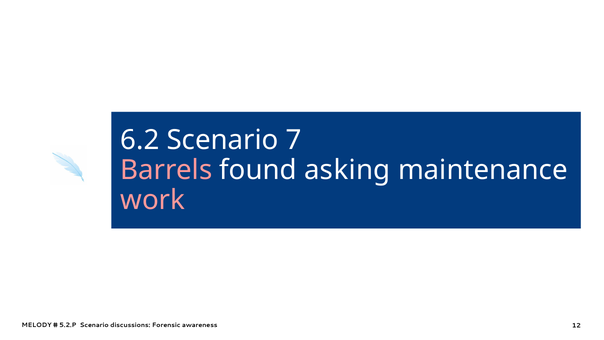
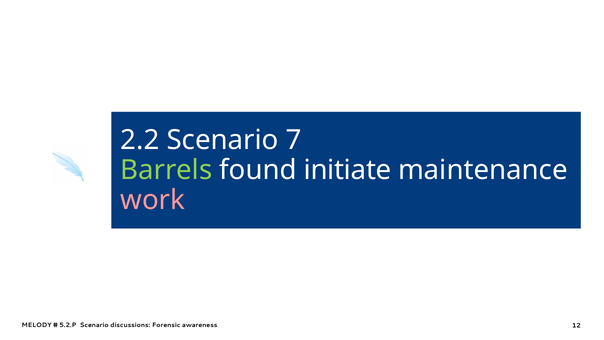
6.2: 6.2 -> 2.2
Barrels colour: pink -> light green
asking: asking -> initiate
